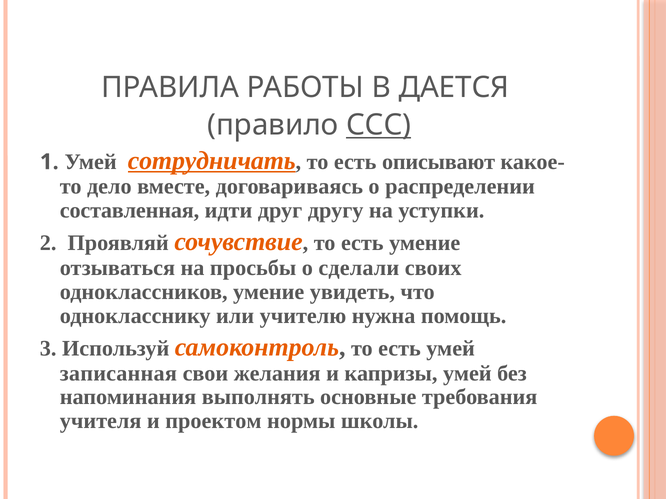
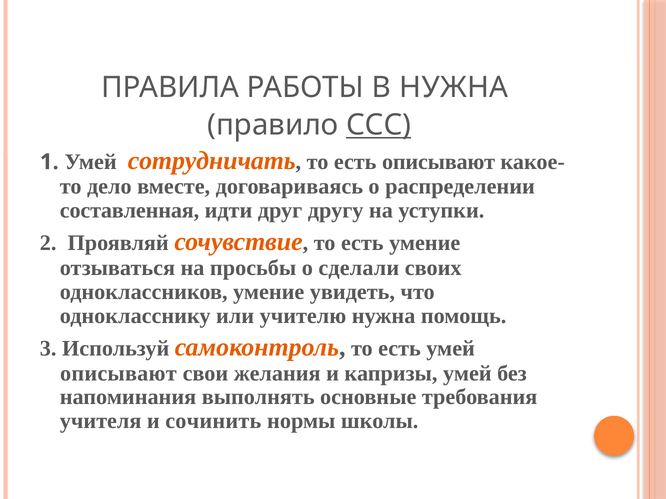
В ДАЕТСЯ: ДАЕТСЯ -> НУЖНА
сотрудничать underline: present -> none
записанная at (118, 374): записанная -> описывают
проектом: проектом -> сочинить
